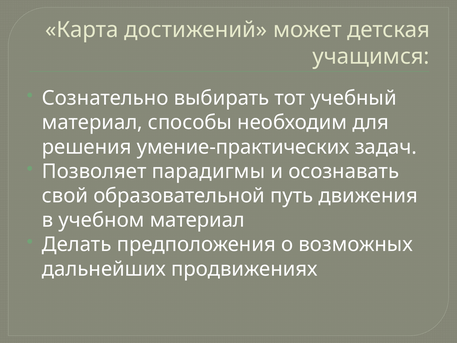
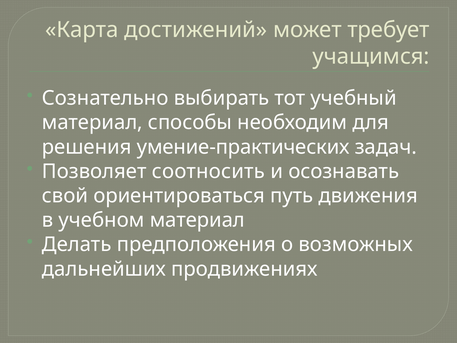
детская: детская -> требует
парадигмы: парадигмы -> соотносить
образовательной: образовательной -> ориентироваться
